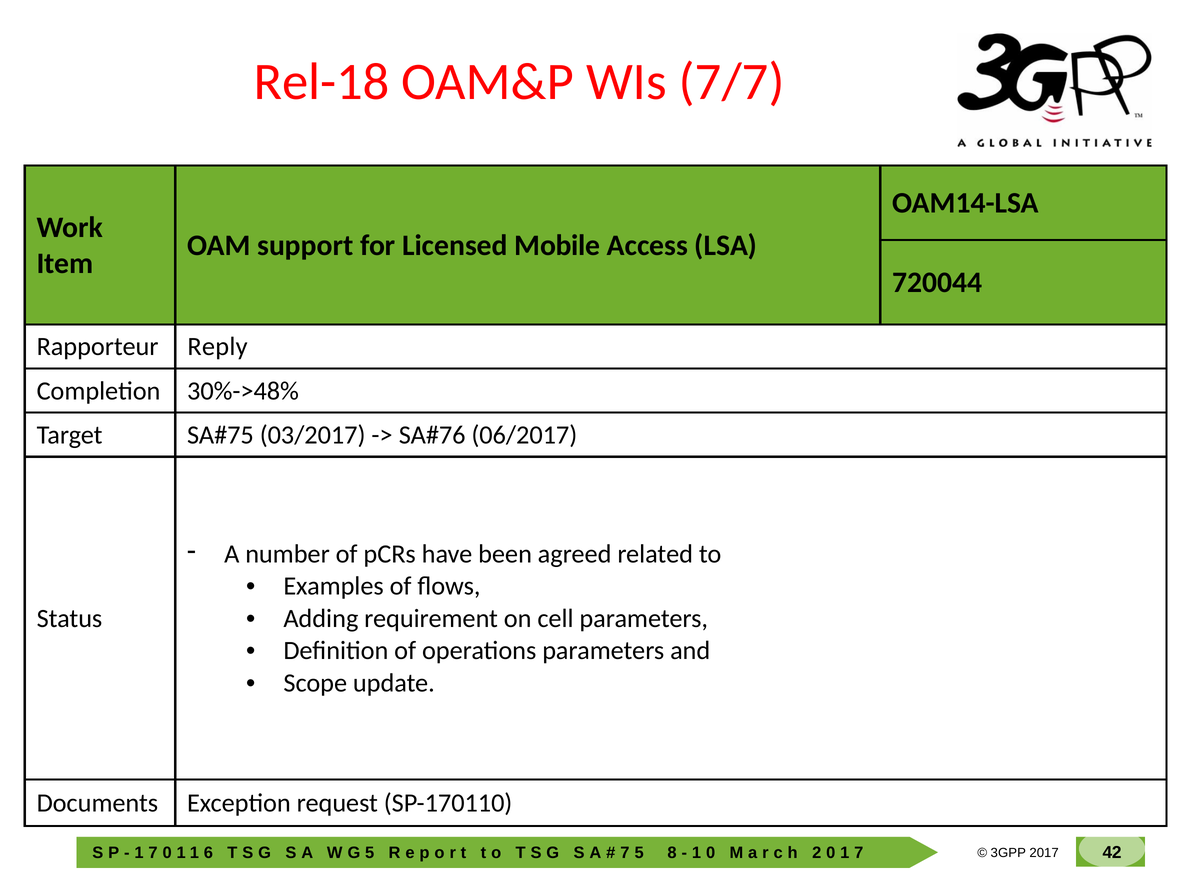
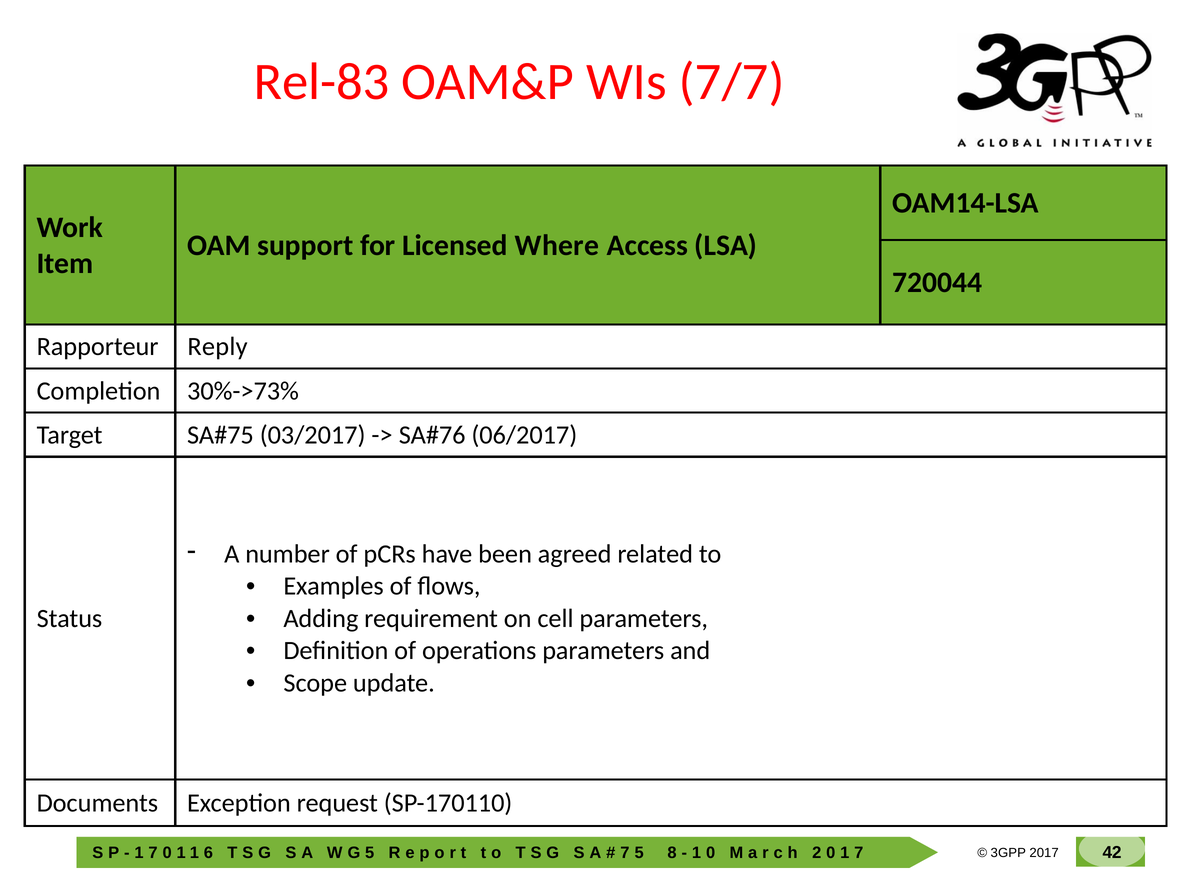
Rel-18: Rel-18 -> Rel-83
Mobile: Mobile -> Where
30%->48%: 30%->48% -> 30%->73%
